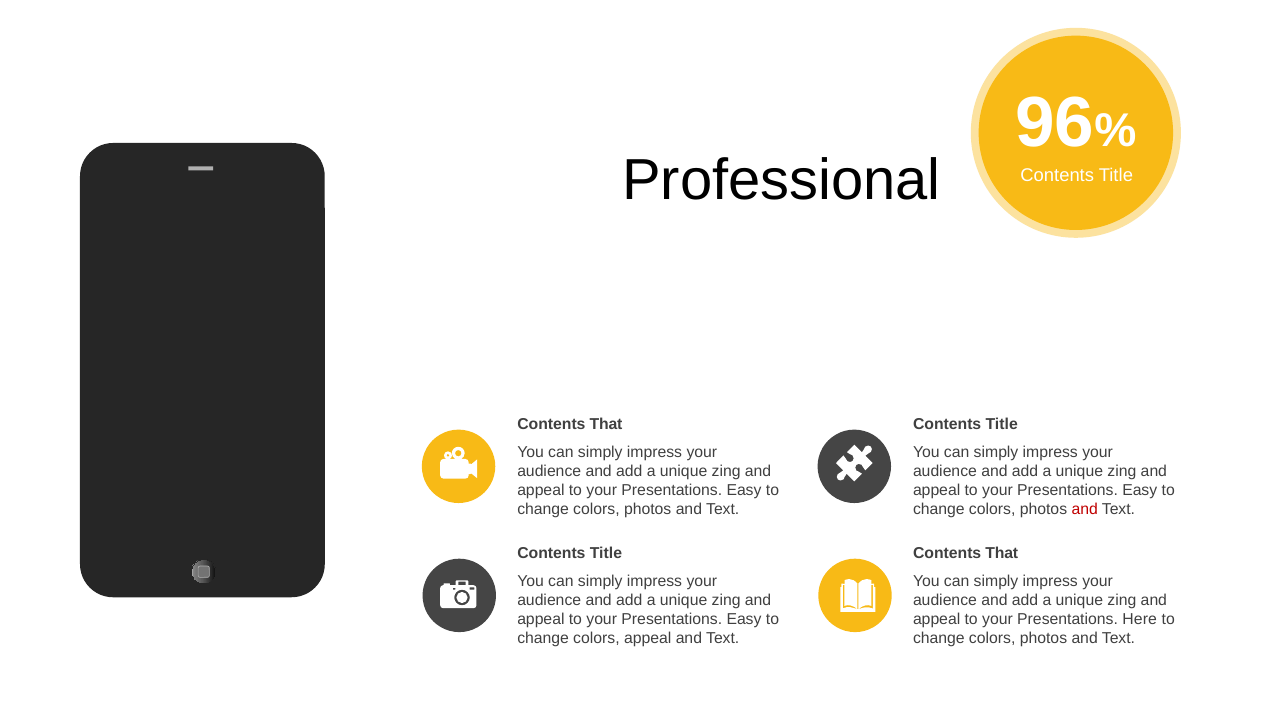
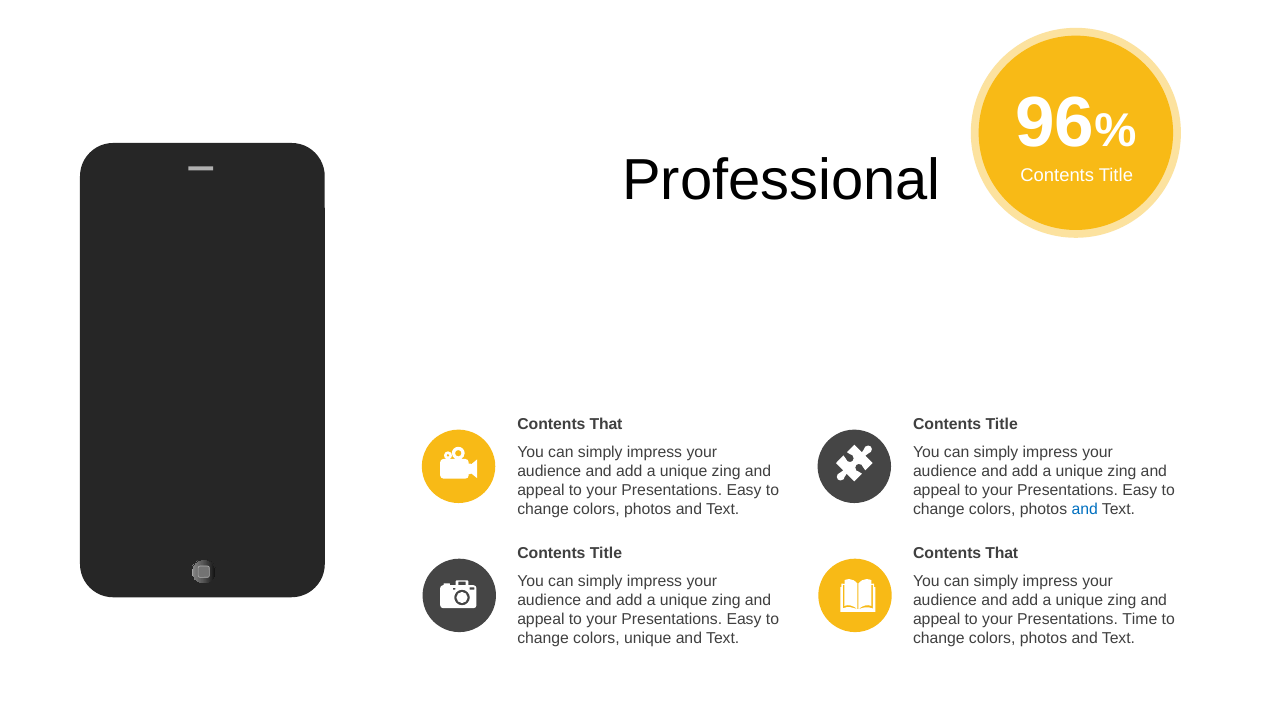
and at (1085, 510) colour: red -> blue
Presentations Here: Here -> Time
colors appeal: appeal -> unique
